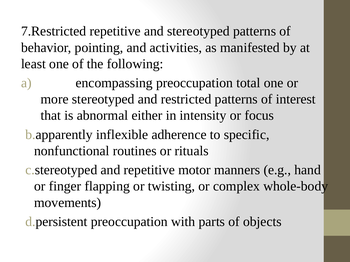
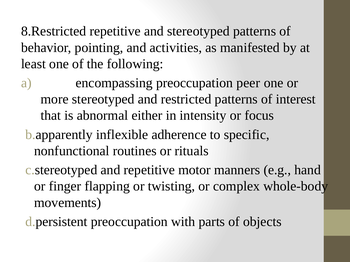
7.Restricted: 7.Restricted -> 8.Restricted
total: total -> peer
